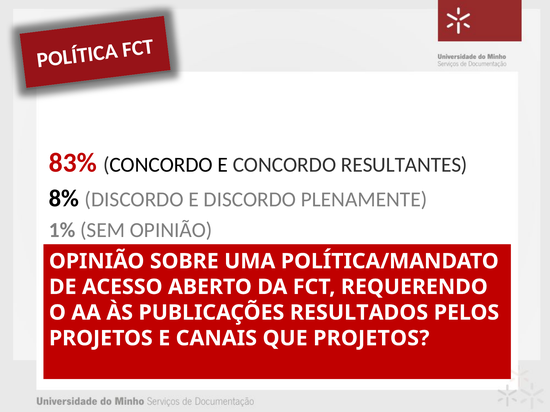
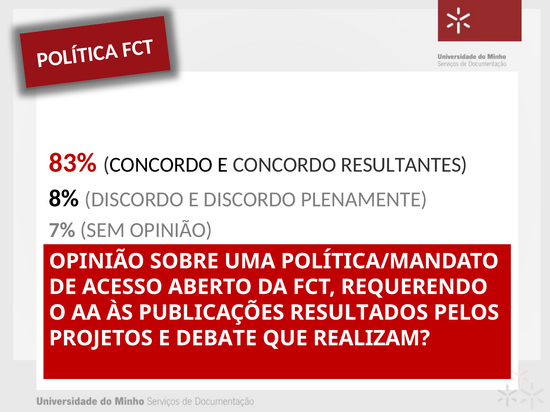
1%: 1% -> 7%
CANAIS: CANAIS -> DEBATE
QUE PROJETOS: PROJETOS -> REALIZAM
